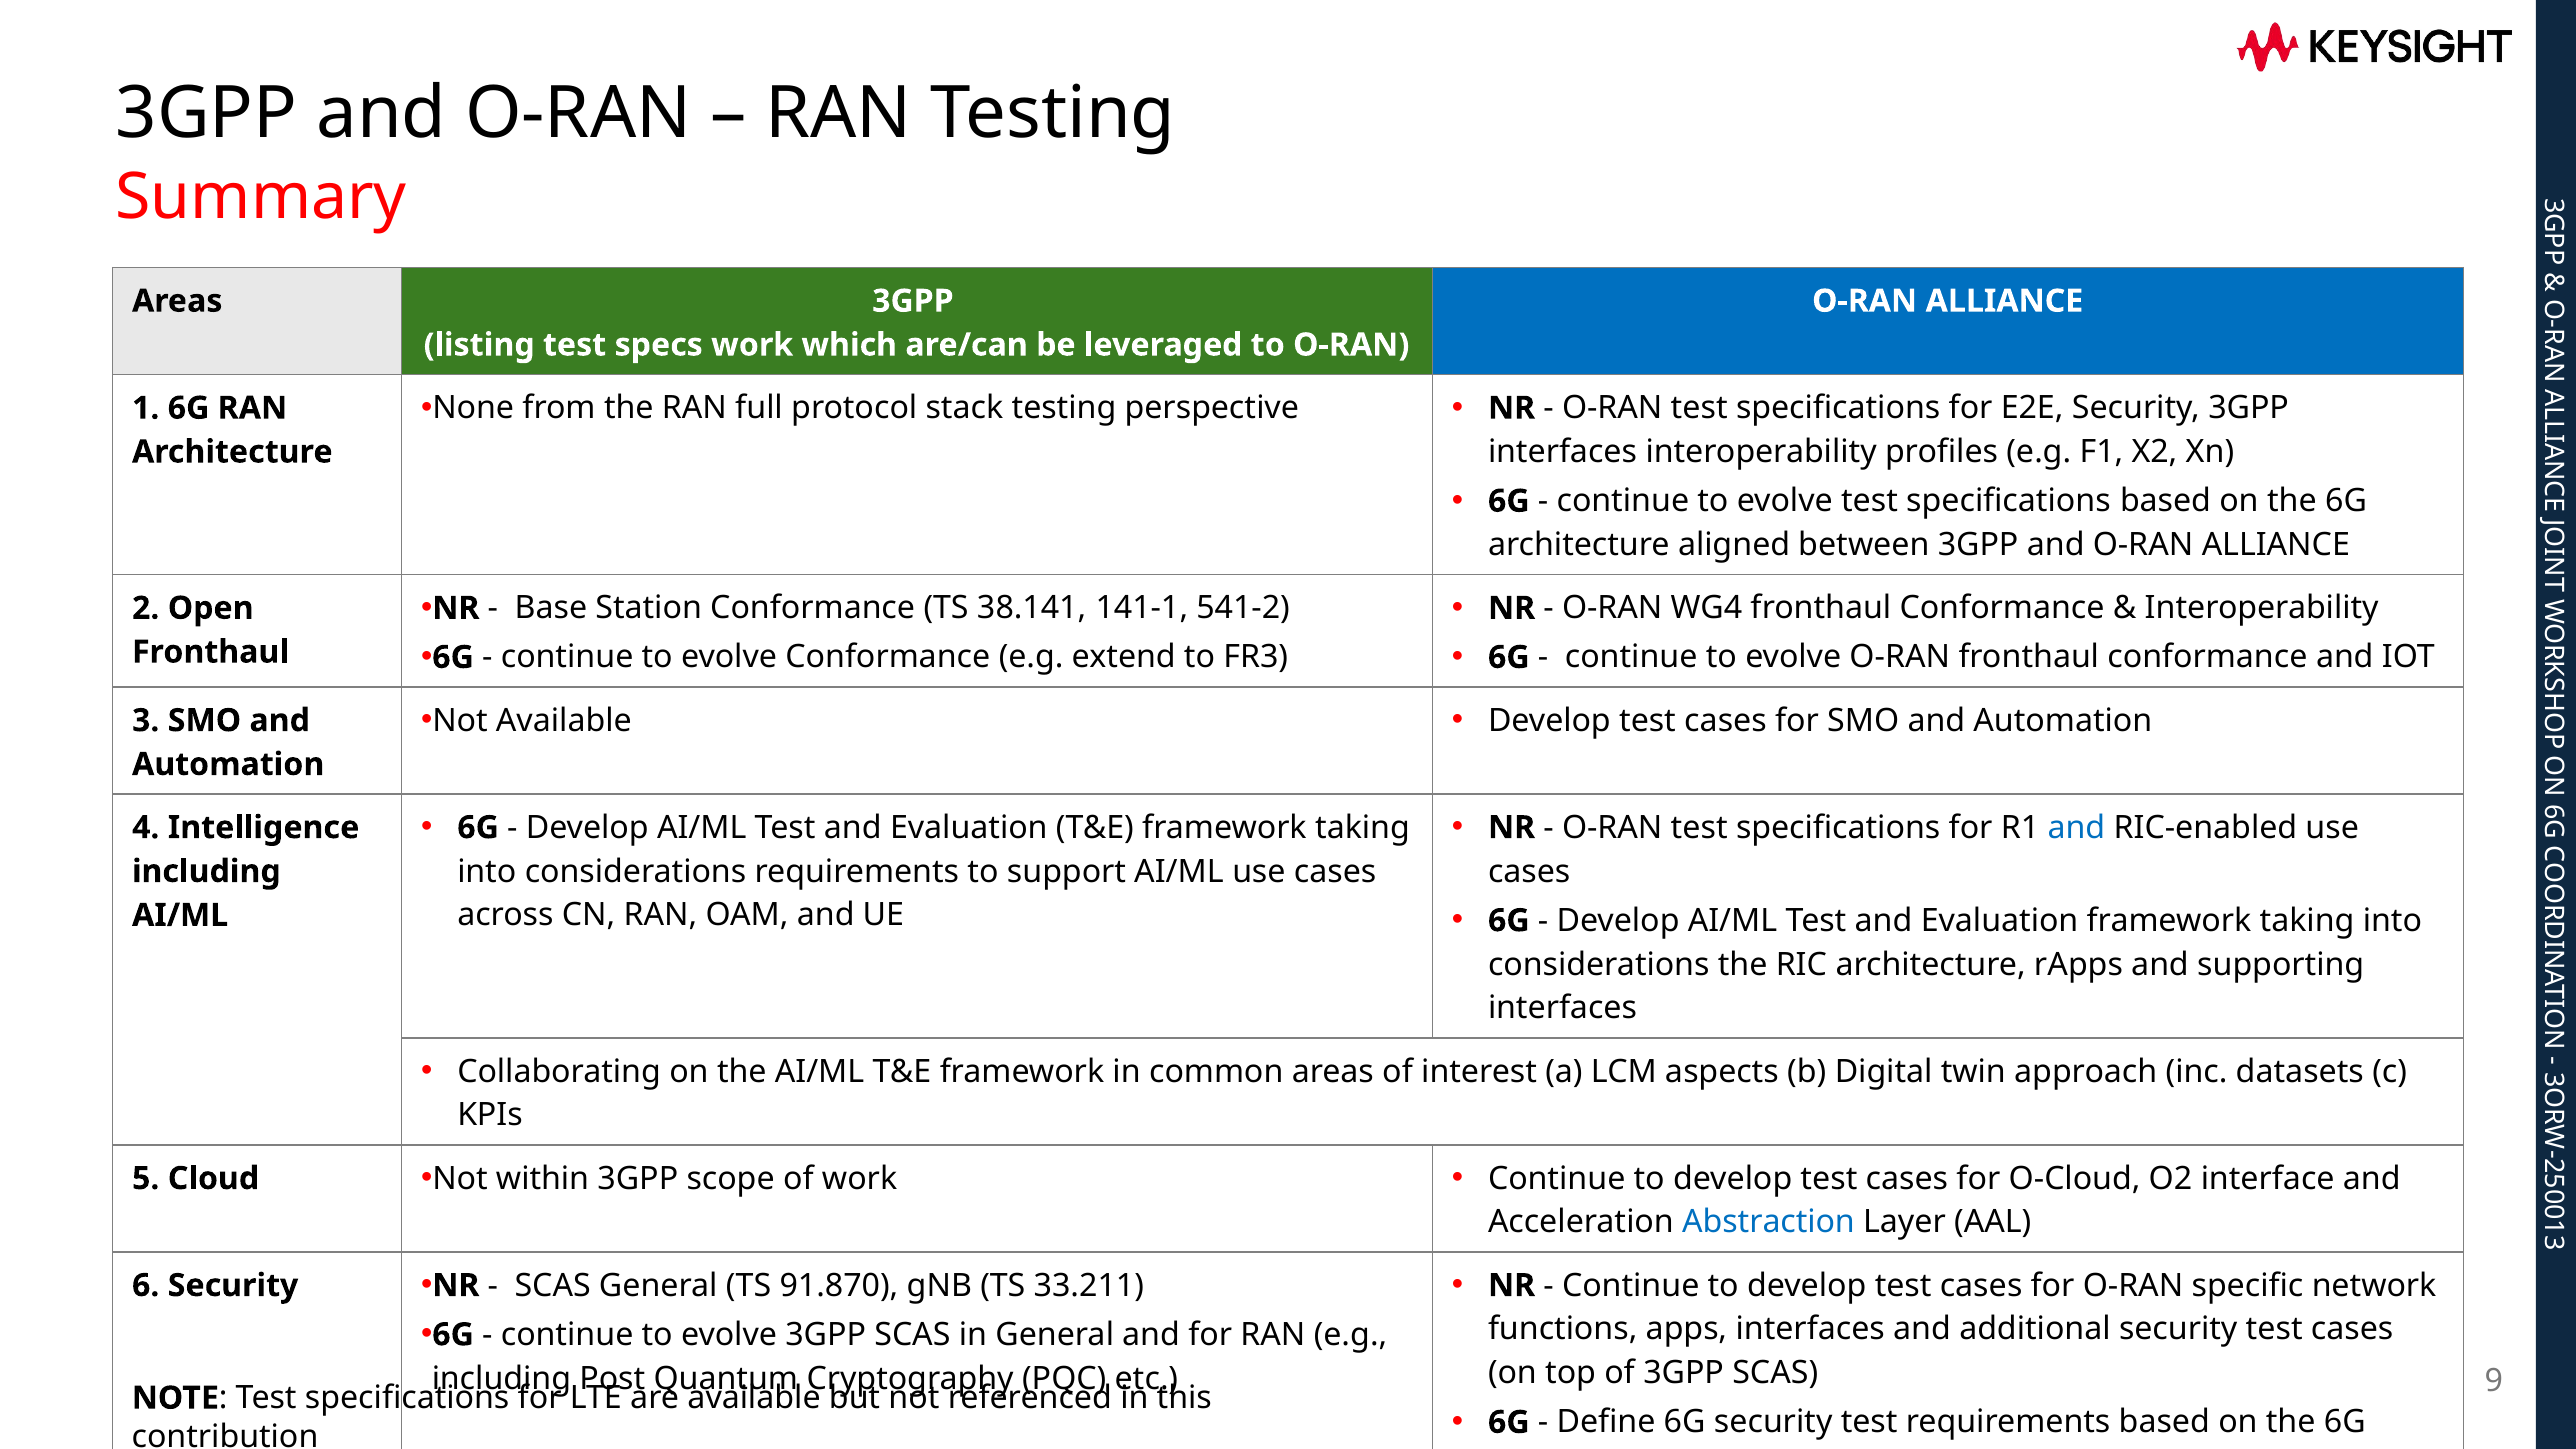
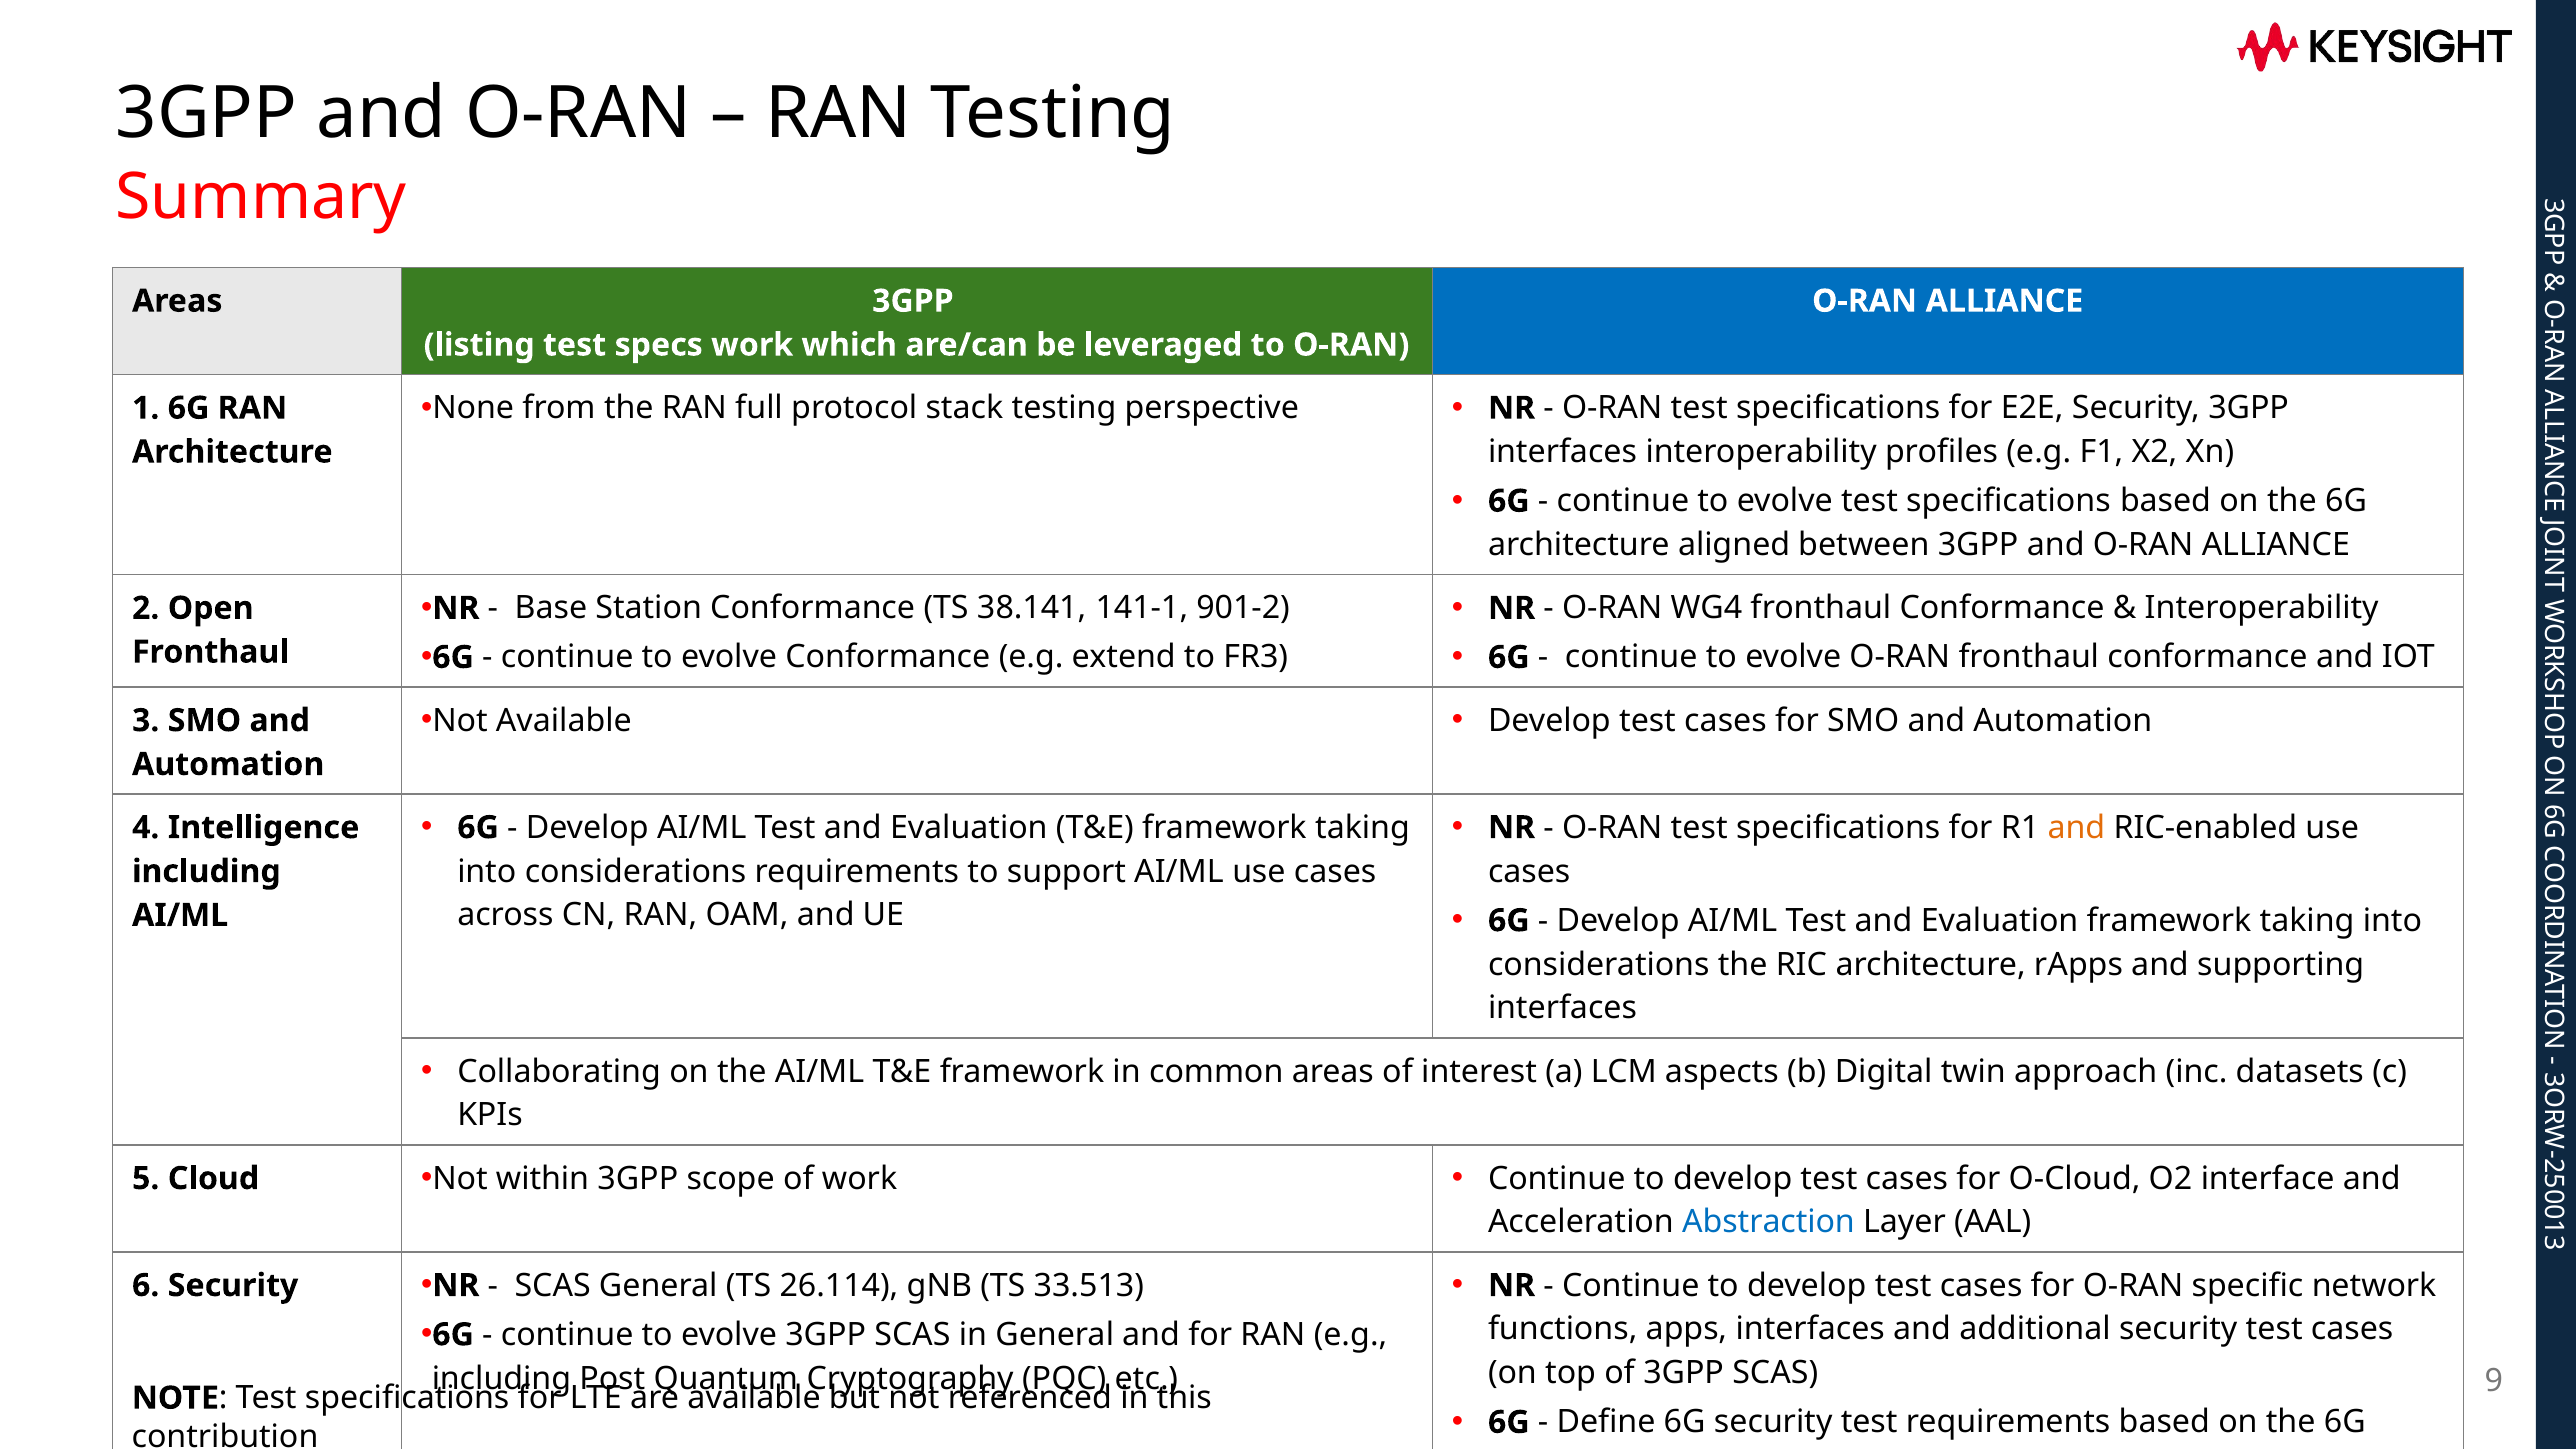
541-2: 541-2 -> 901-2
and at (2076, 828) colour: blue -> orange
91.870: 91.870 -> 26.114
33.211: 33.211 -> 33.513
